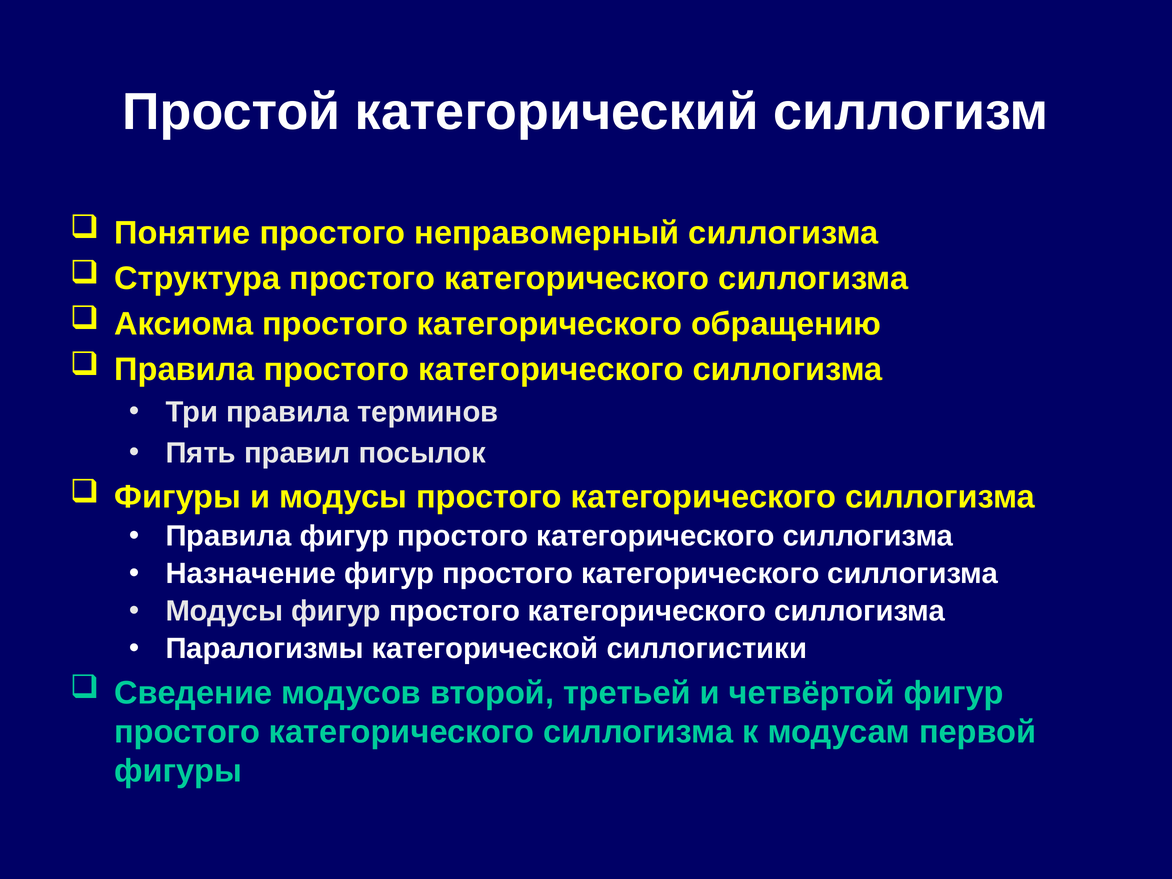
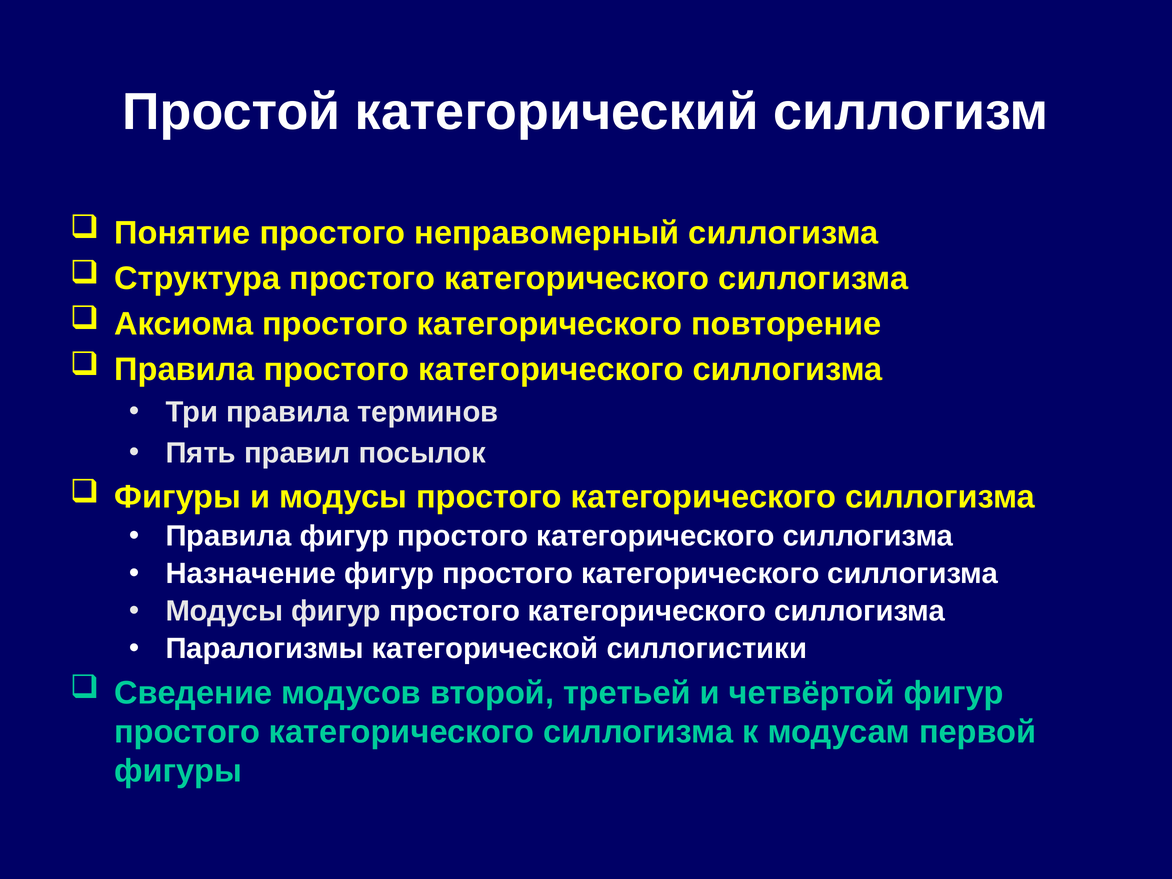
обращению: обращению -> повторение
